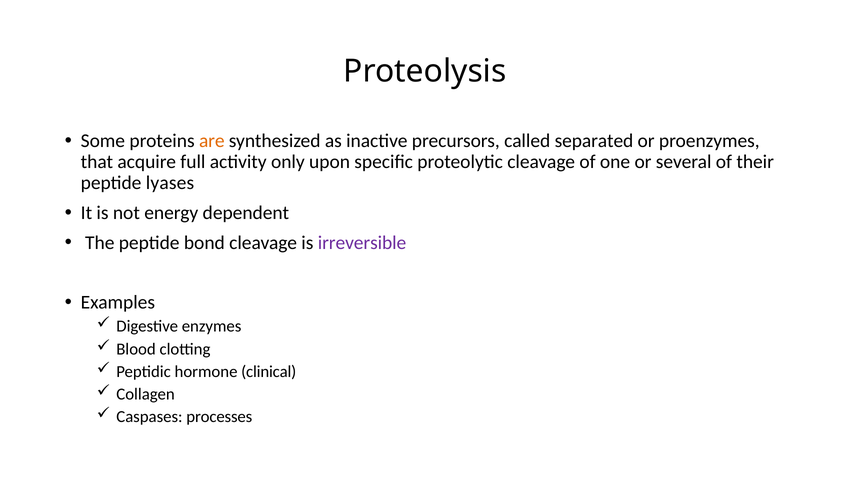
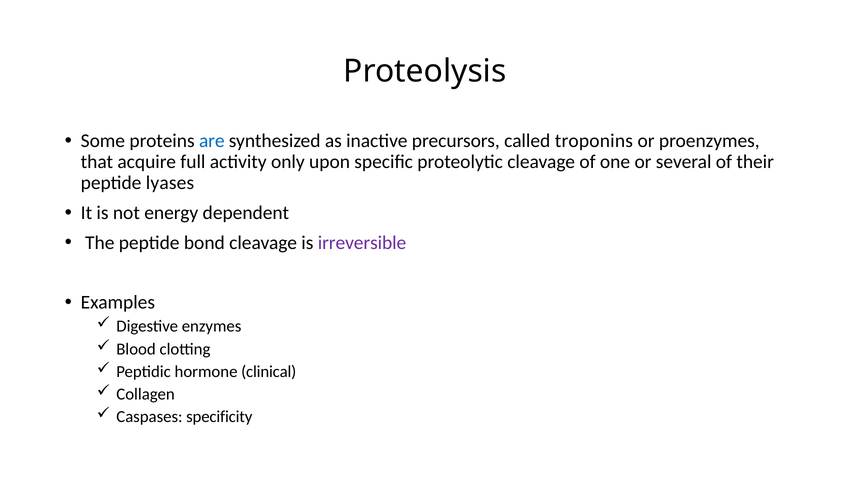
are colour: orange -> blue
separated: separated -> troponins
processes: processes -> specificity
